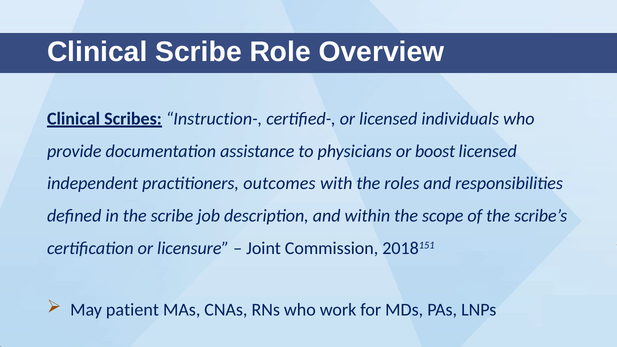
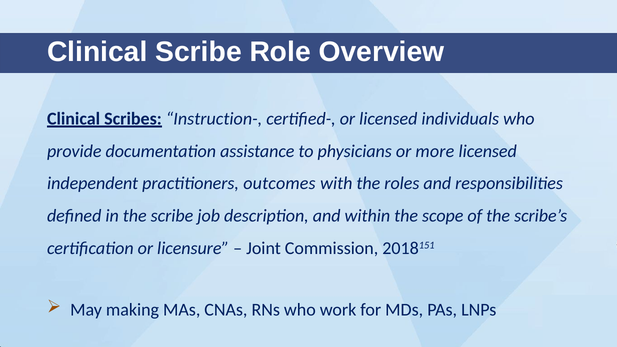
boost: boost -> more
patient: patient -> making
